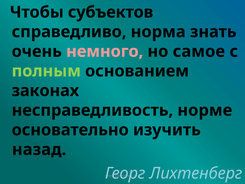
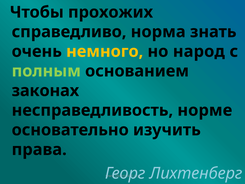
субъектов: субъектов -> прохожих
немного colour: pink -> yellow
самое: самое -> народ
назад: назад -> права
